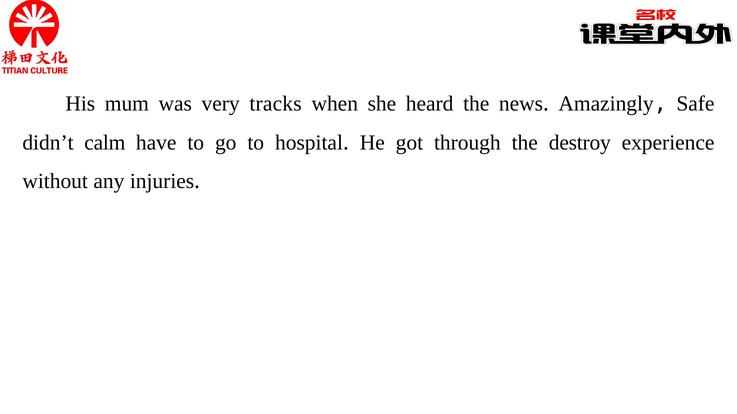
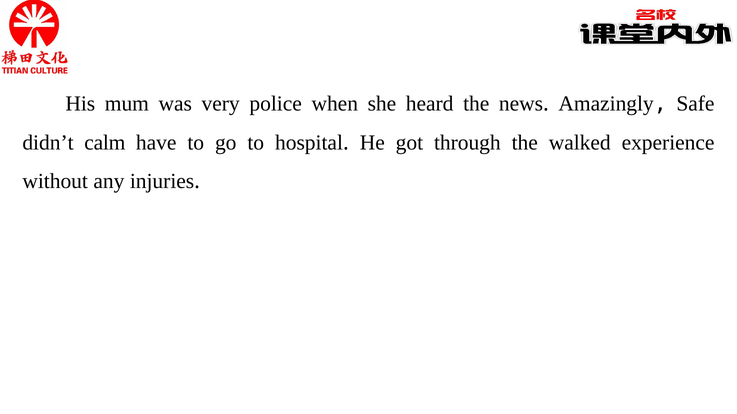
tracks: tracks -> police
destroy: destroy -> walked
